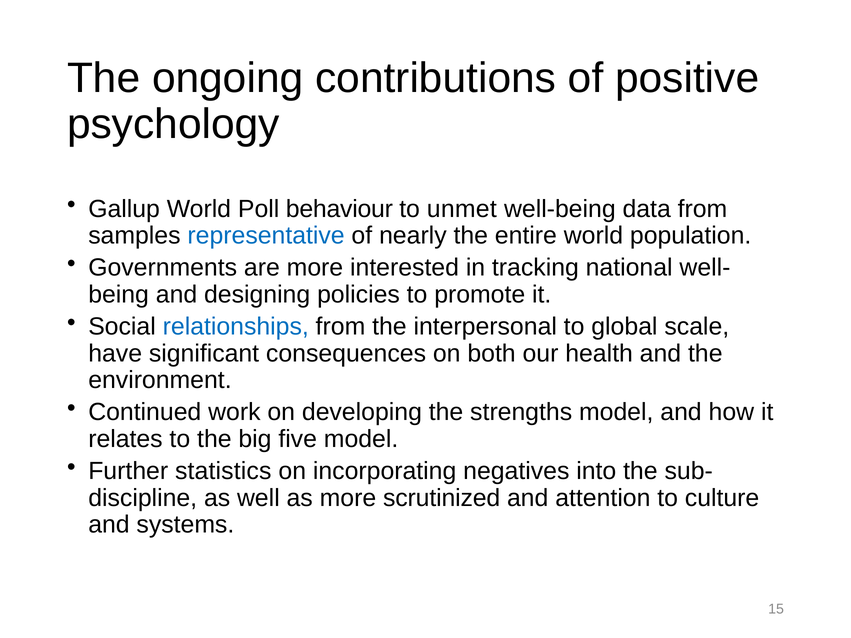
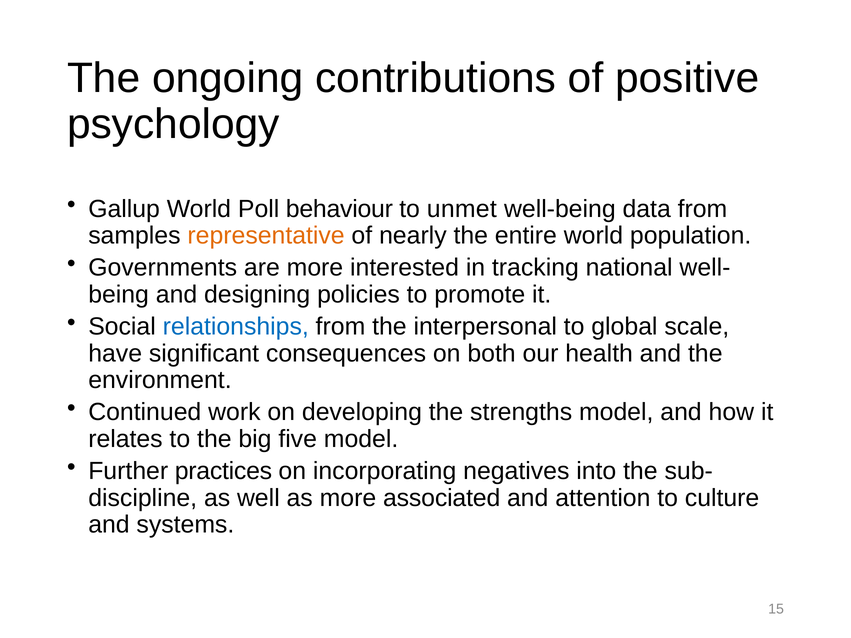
representative colour: blue -> orange
statistics: statistics -> practices
scrutinized: scrutinized -> associated
